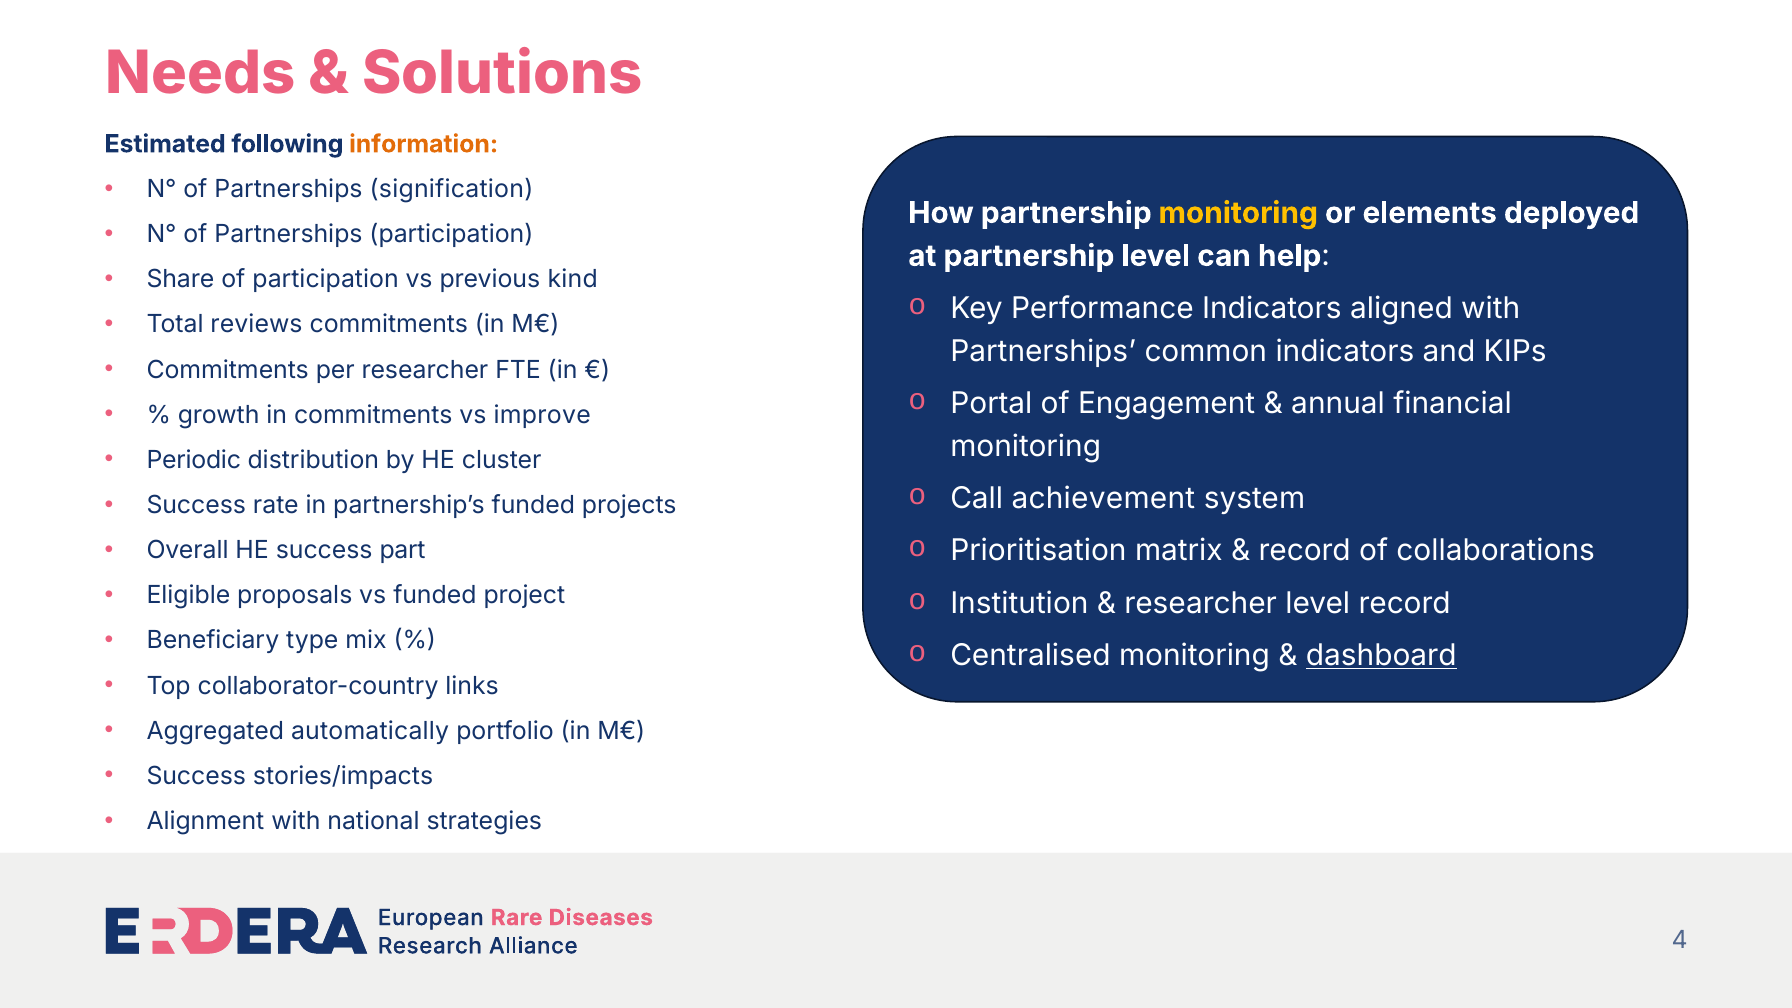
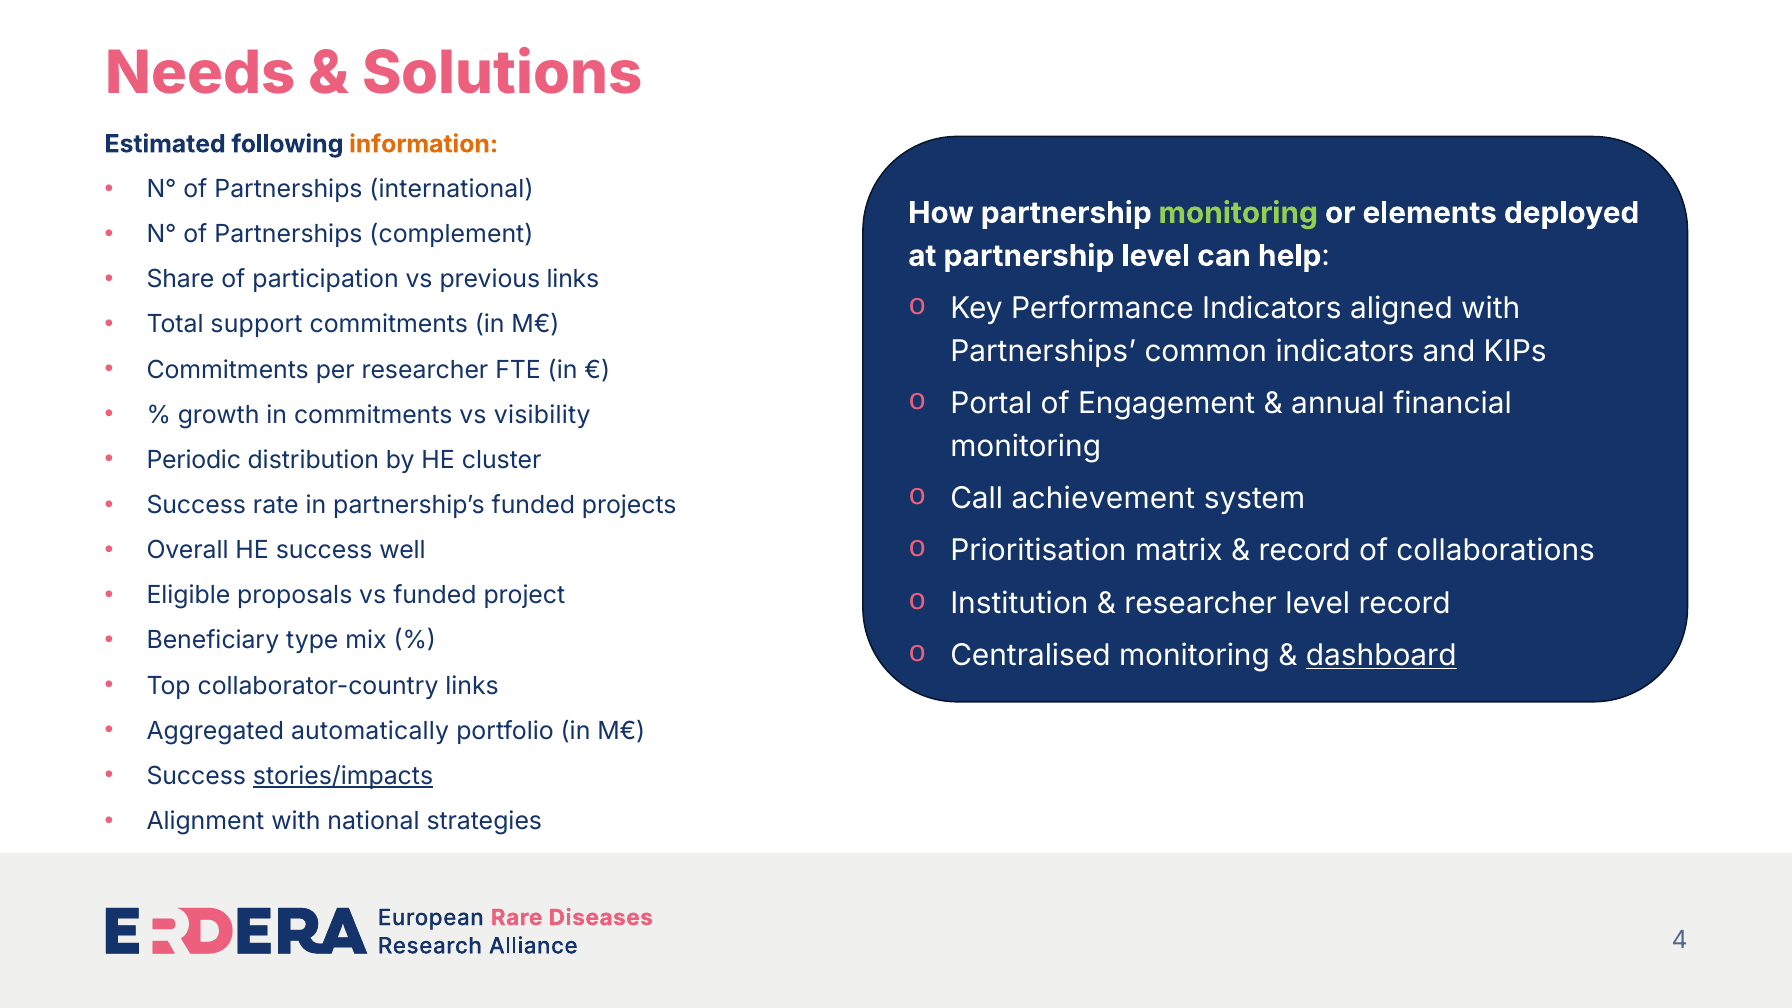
signification: signification -> international
monitoring at (1238, 213) colour: yellow -> light green
Partnerships participation: participation -> complement
previous kind: kind -> links
reviews: reviews -> support
improve: improve -> visibility
part: part -> well
stories/impacts underline: none -> present
